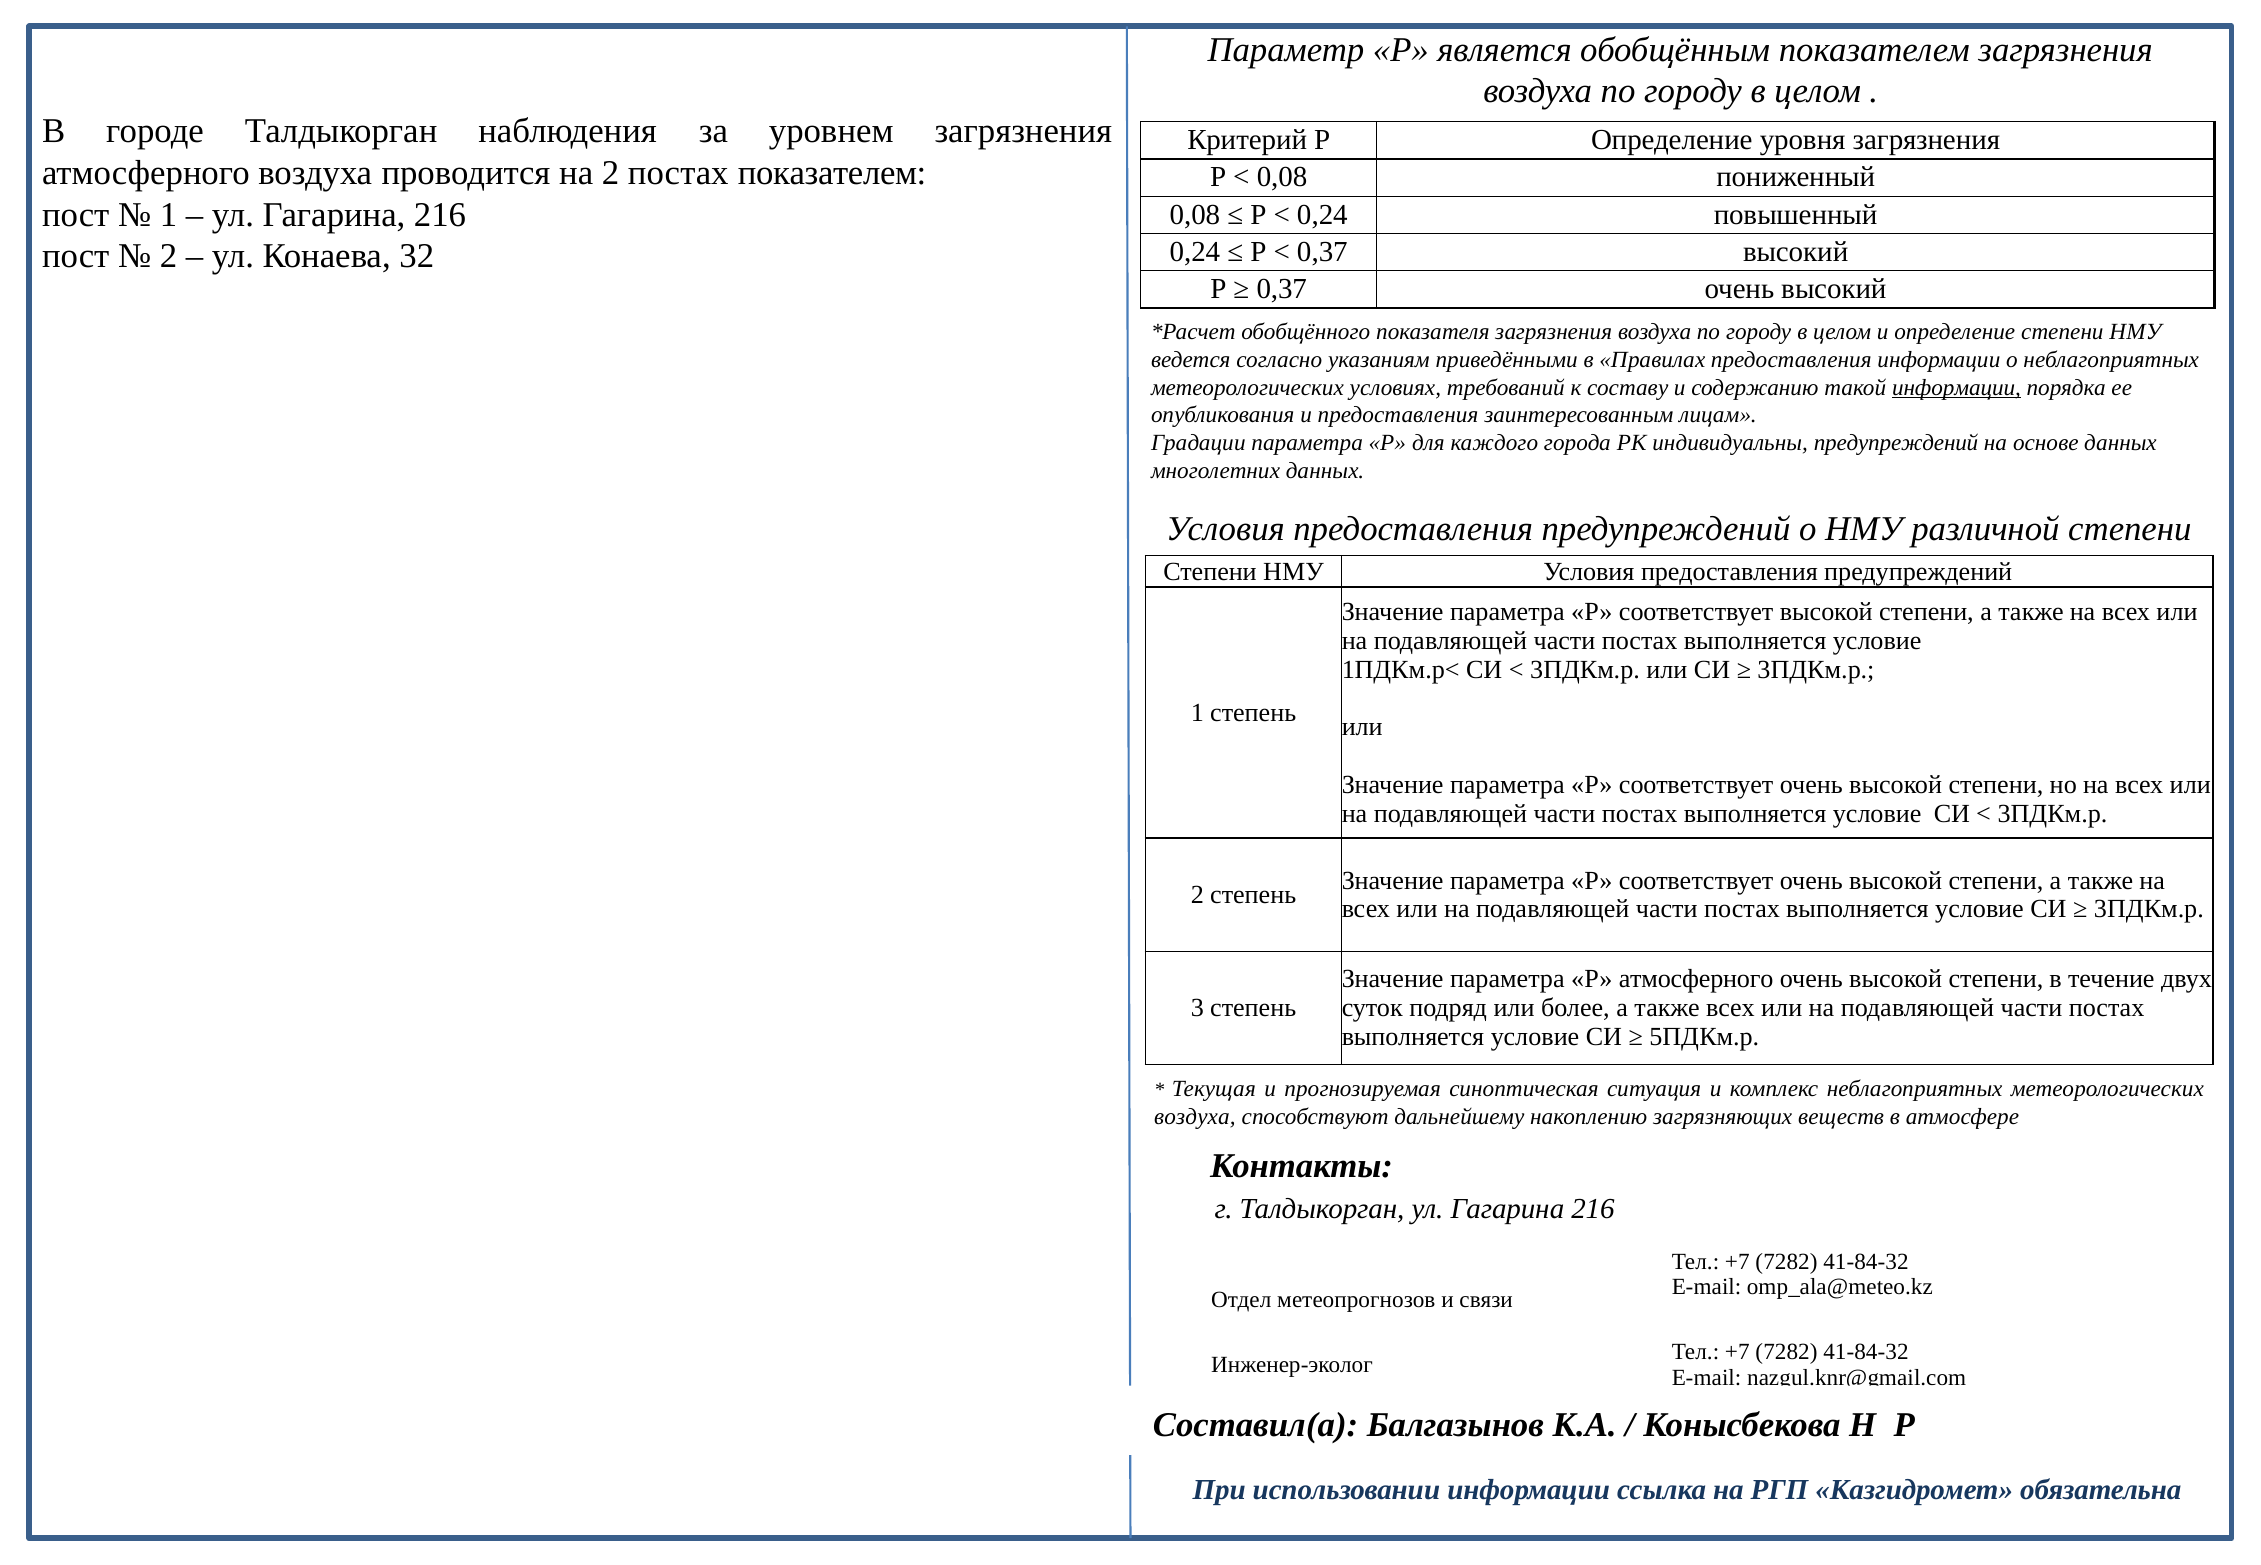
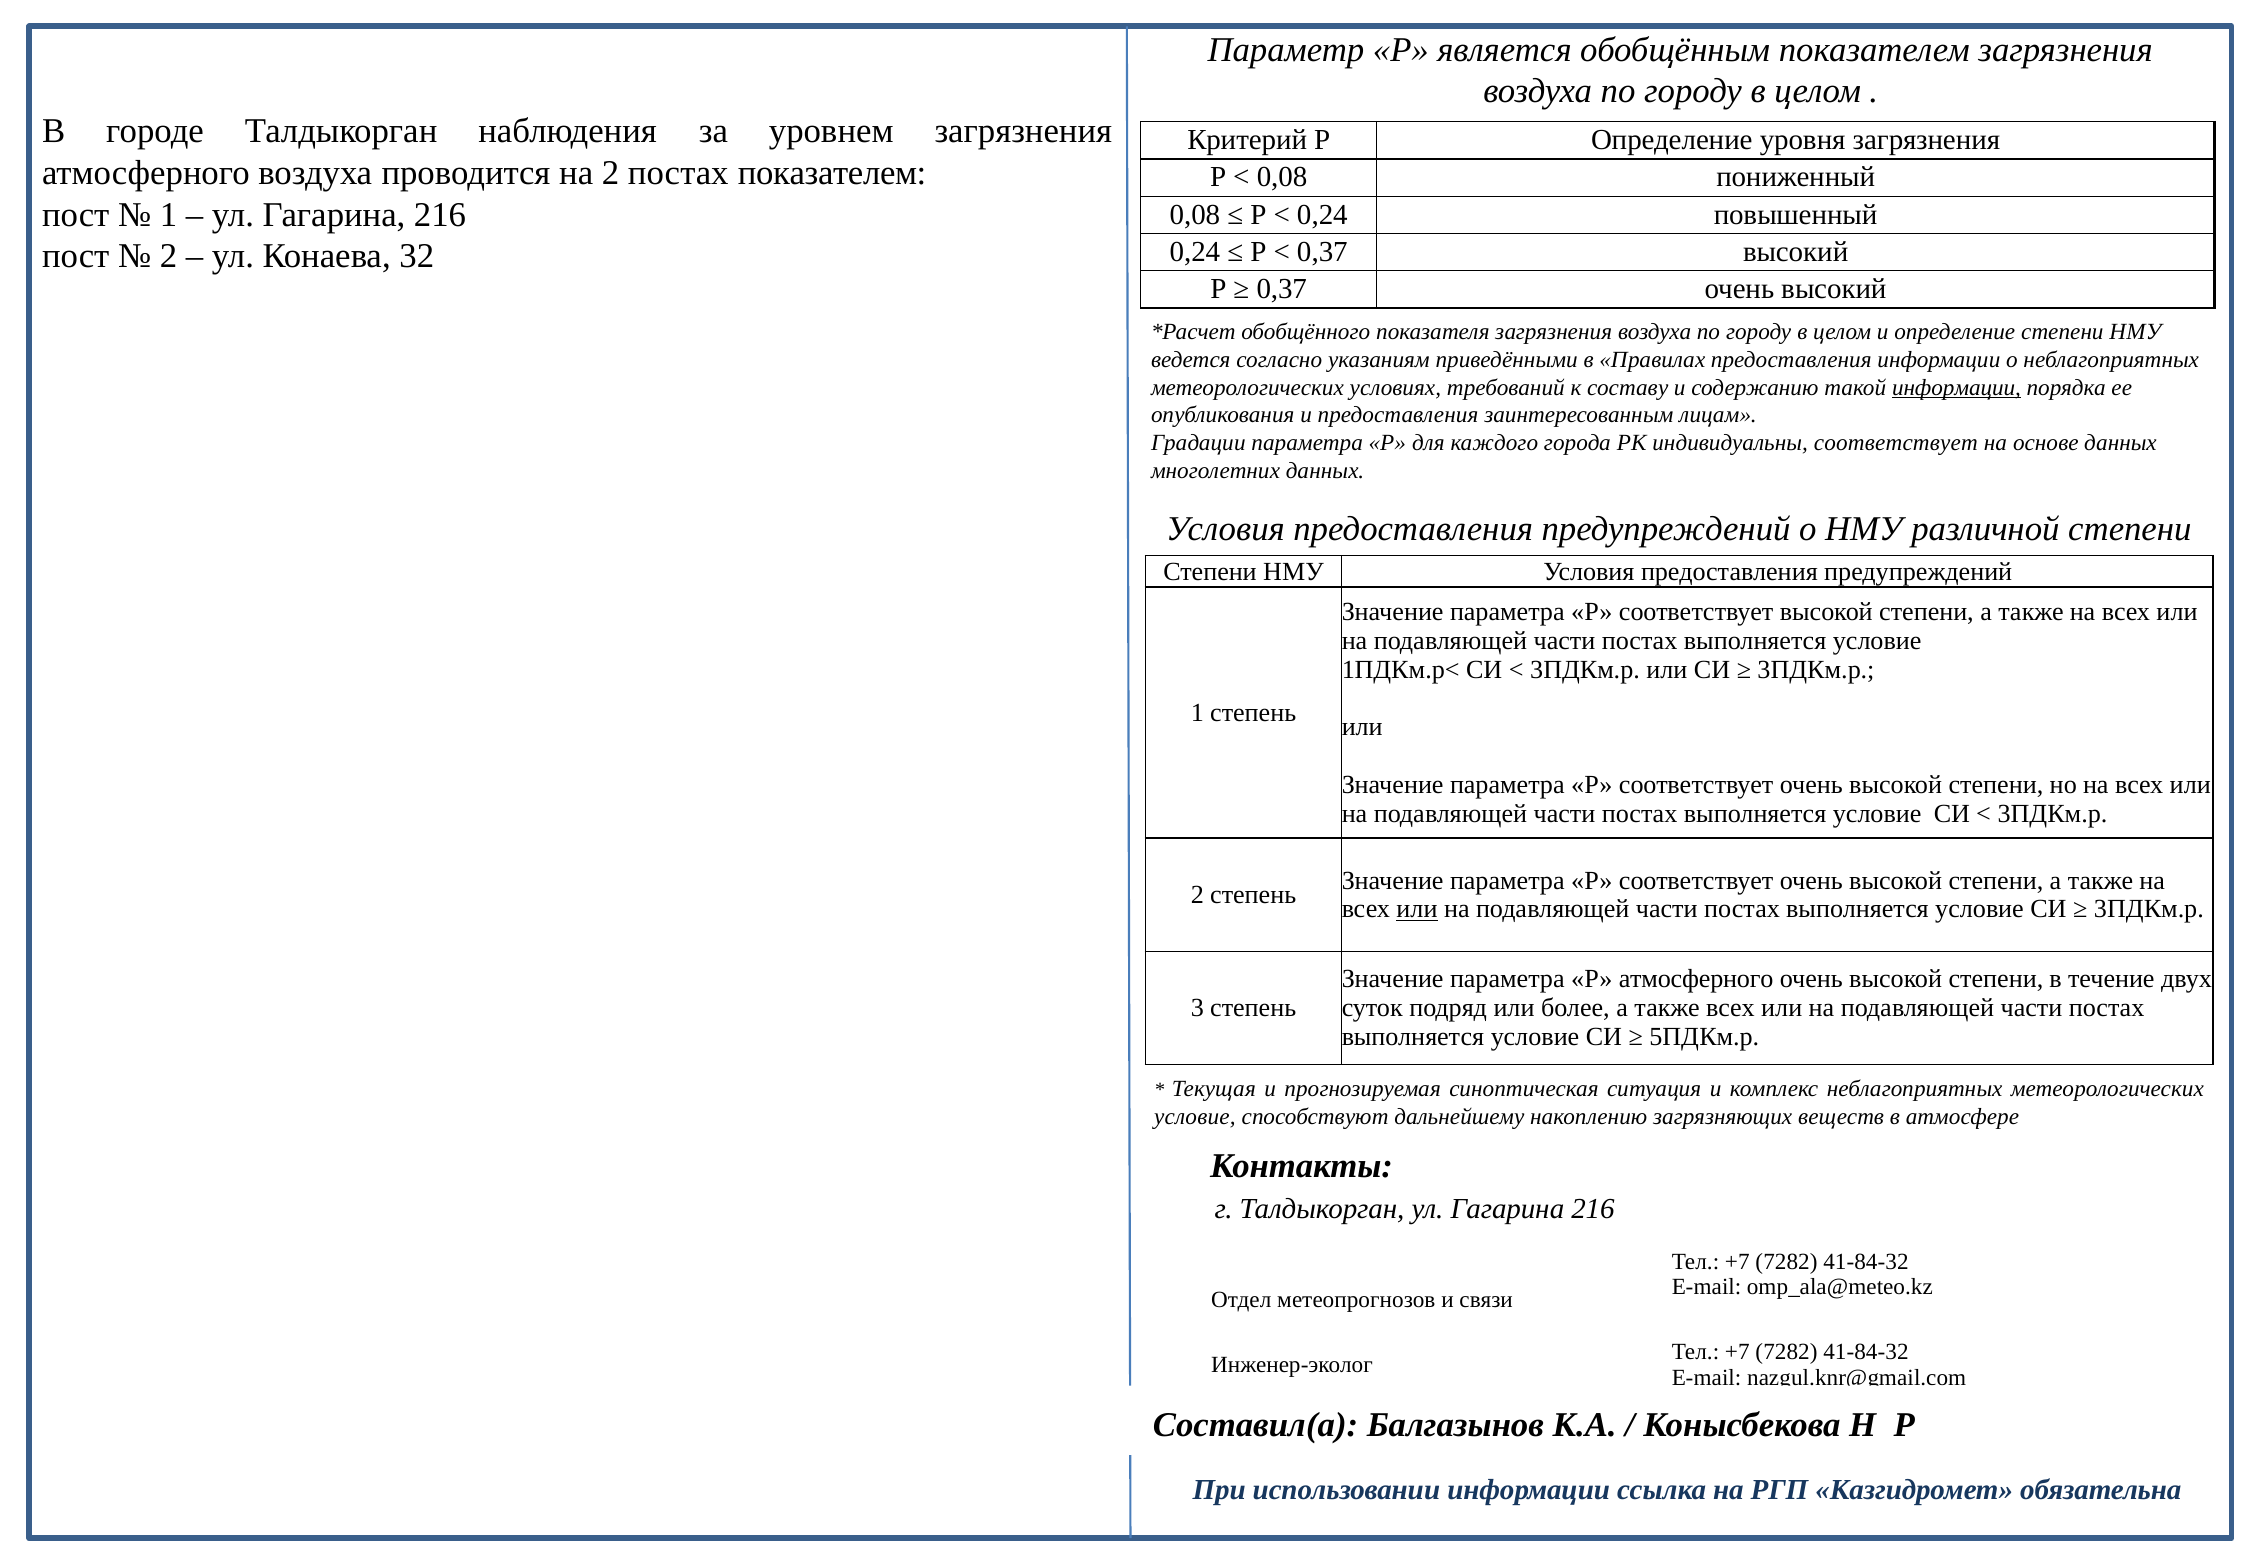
индивидуальны предупреждений: предупреждений -> соответствует
или at (1417, 910) underline: none -> present
воздуха at (1195, 1117): воздуха -> условие
